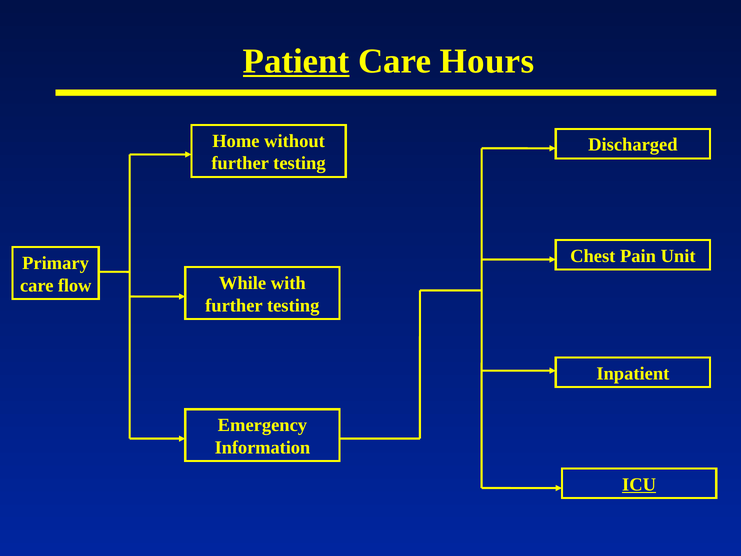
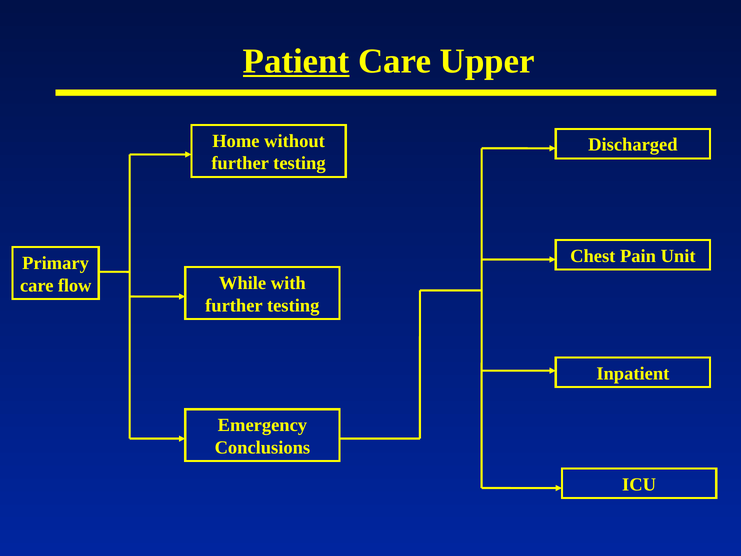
Hours: Hours -> Upper
Information: Information -> Conclusions
ICU underline: present -> none
